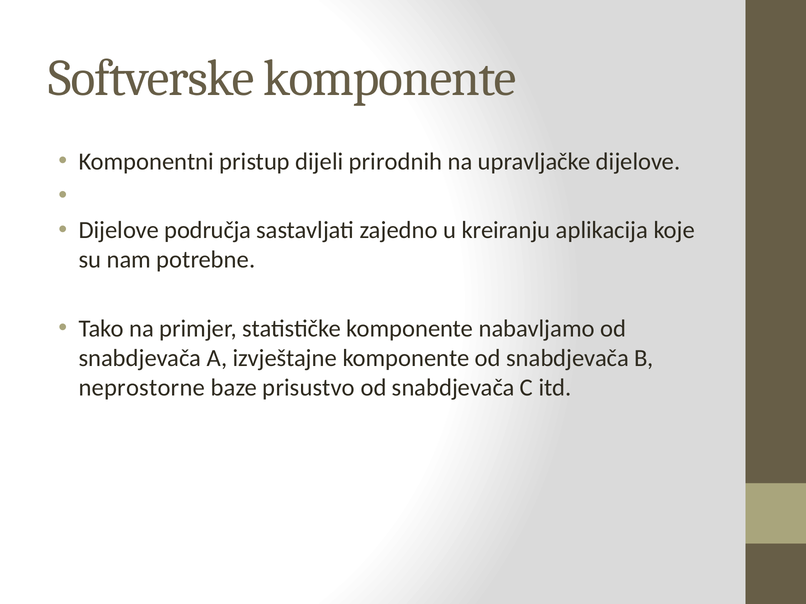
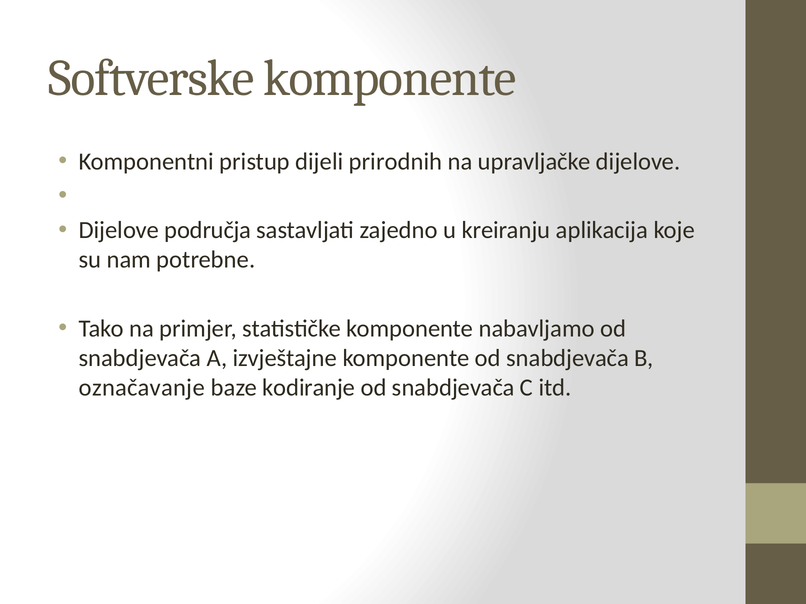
neprostorne: neprostorne -> označavanje
prisustvo: prisustvo -> kodiranje
